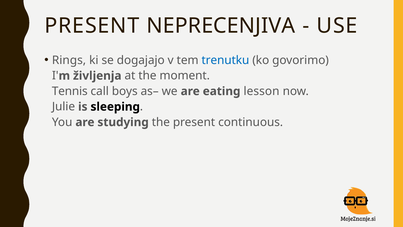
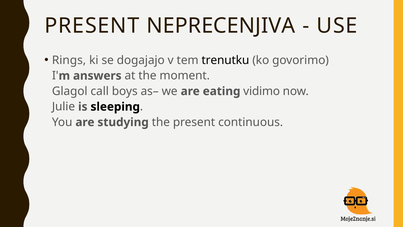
trenutku colour: blue -> black
življenja: življenja -> answers
Tennis: Tennis -> Glagol
lesson: lesson -> vidimo
